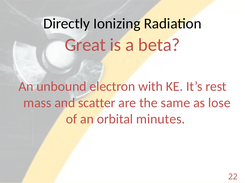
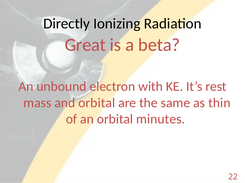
and scatter: scatter -> orbital
lose: lose -> thin
